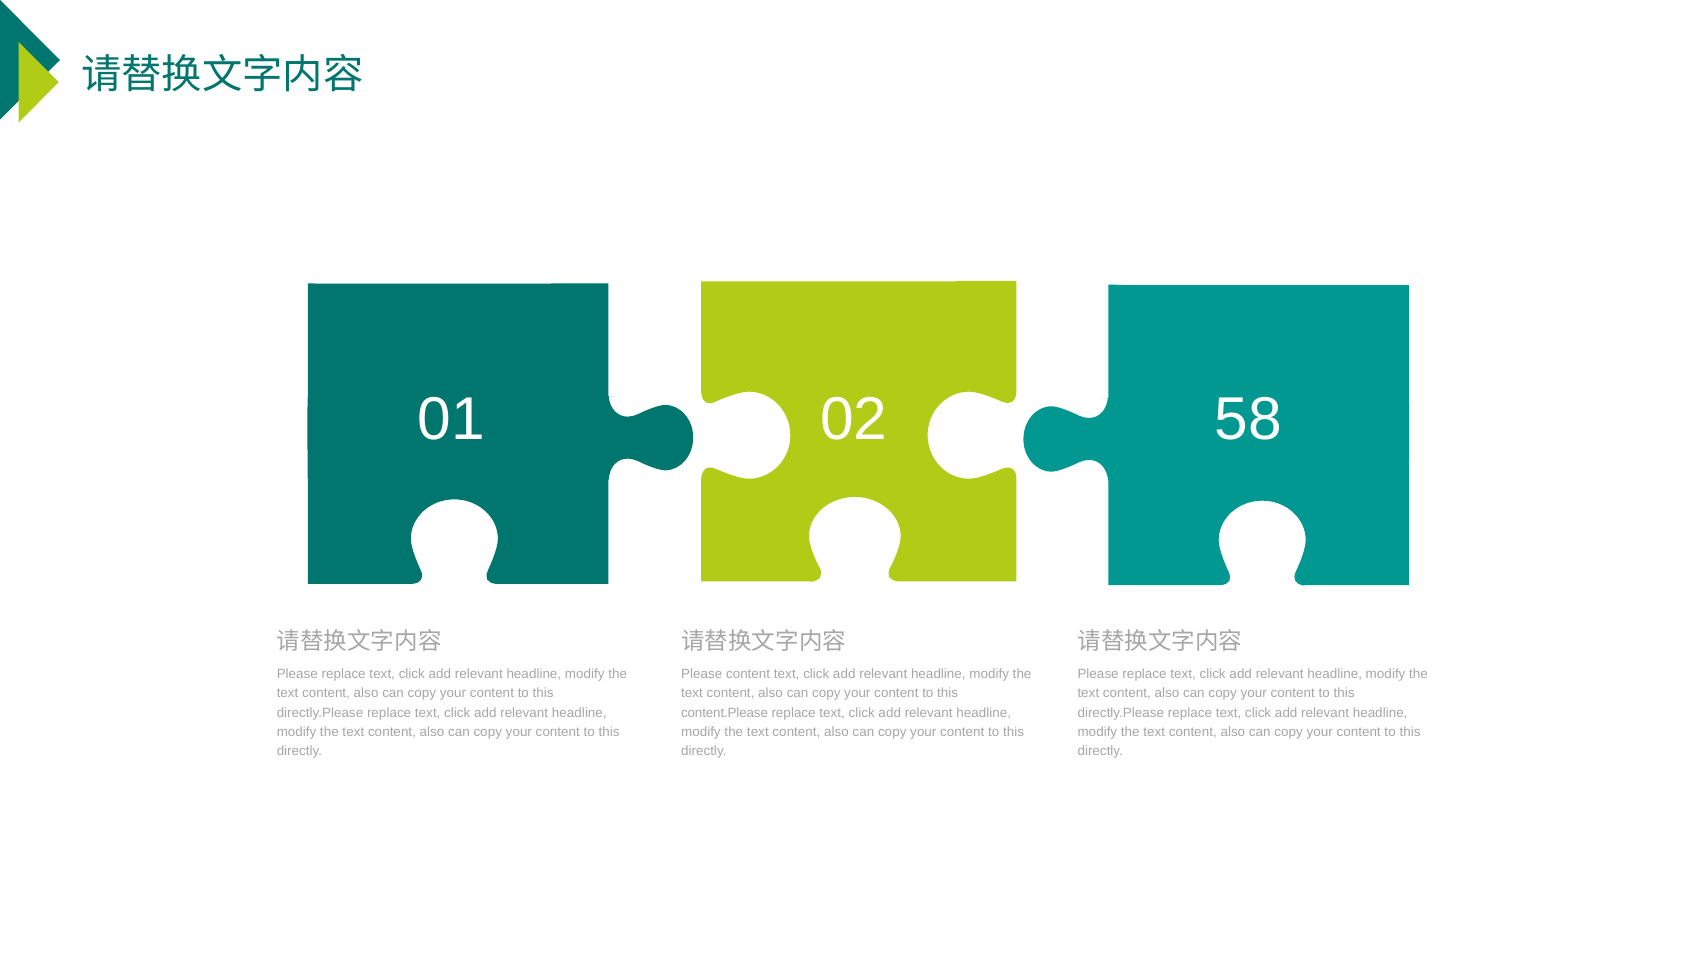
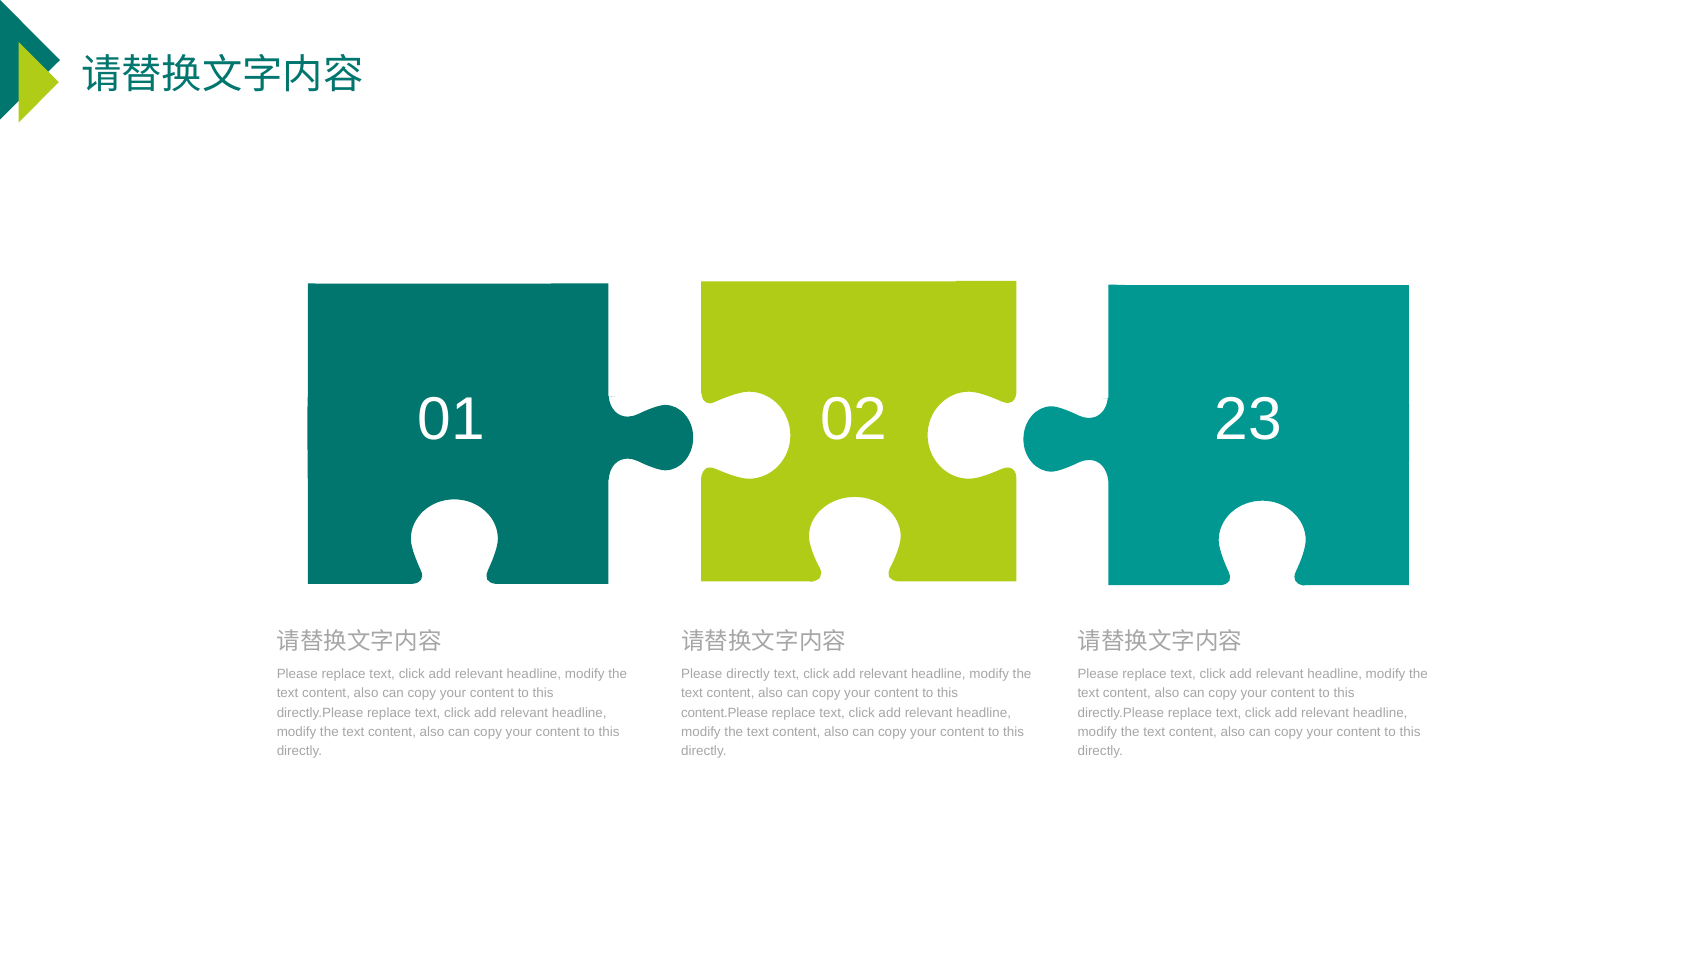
58: 58 -> 23
Please content: content -> directly
